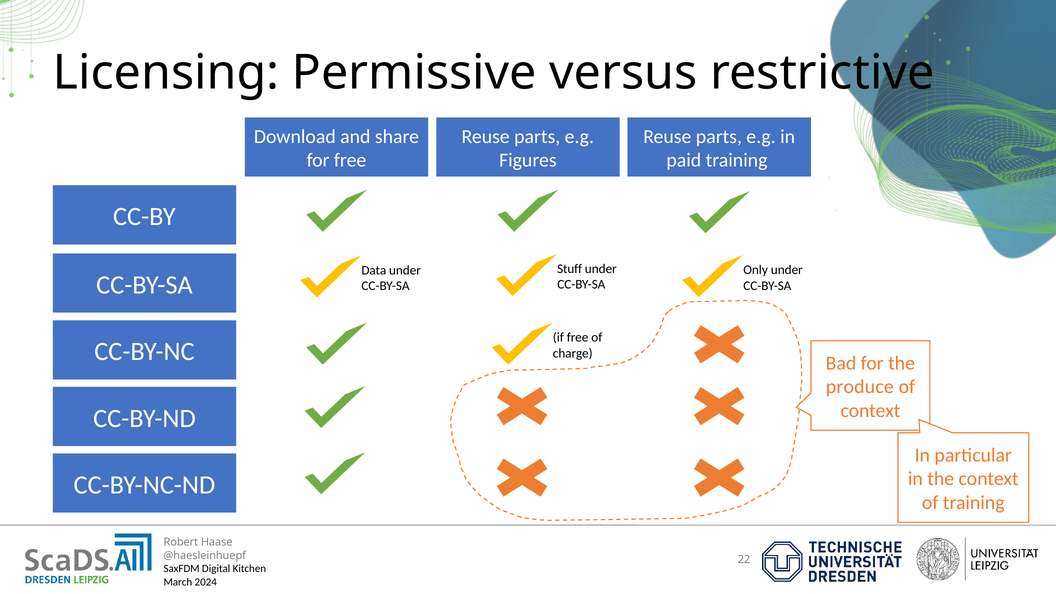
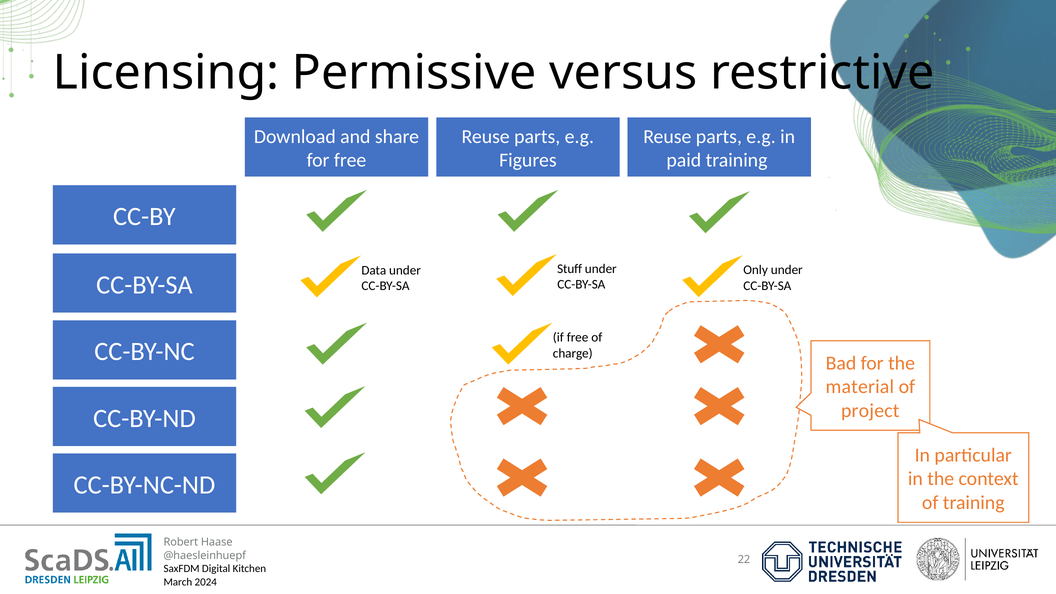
produce: produce -> material
context at (870, 411): context -> project
